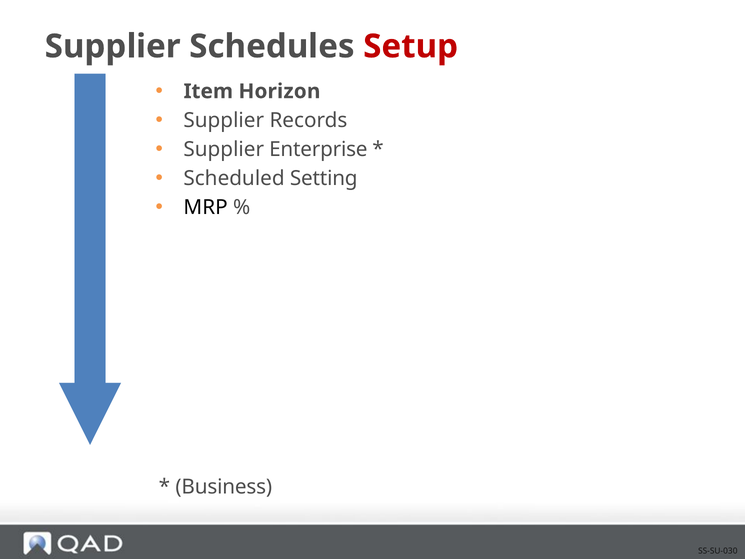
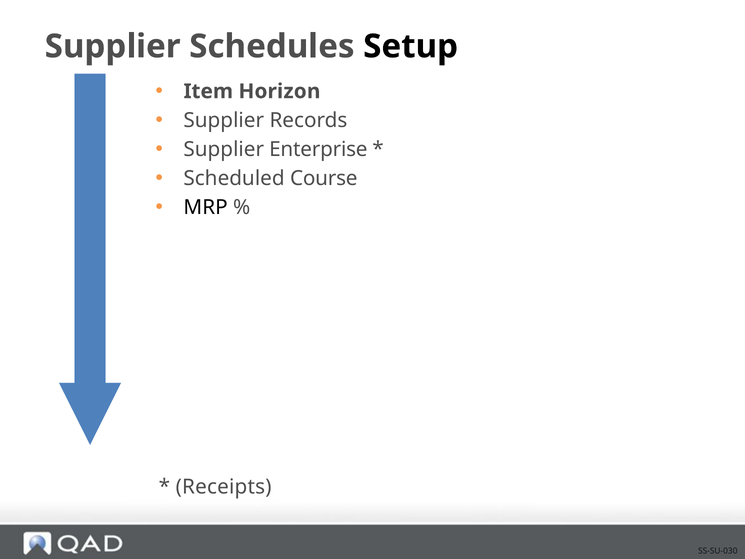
Setup colour: red -> black
Setting: Setting -> Course
Business: Business -> Receipts
